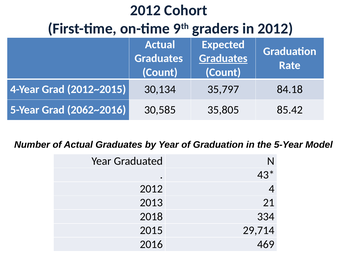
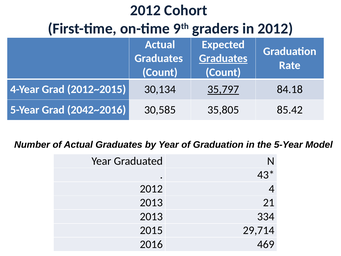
35,797 underline: none -> present
2062~2016: 2062~2016 -> 2042~2016
2018 at (151, 216): 2018 -> 2013
